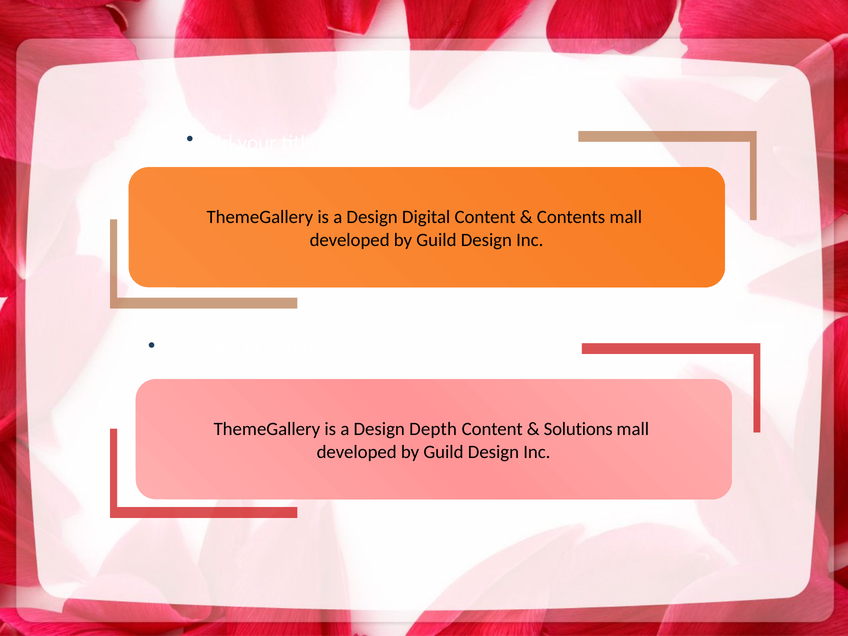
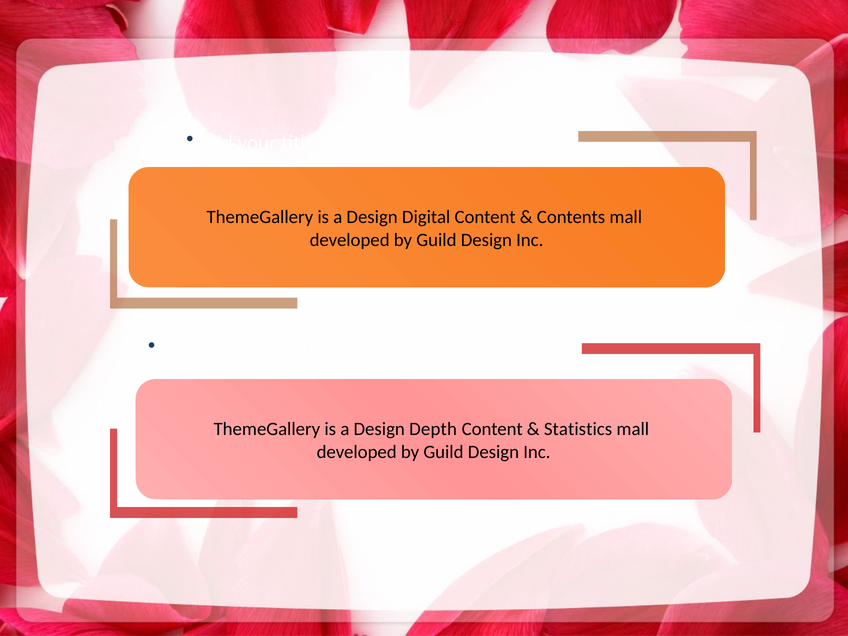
Solutions: Solutions -> Statistics
